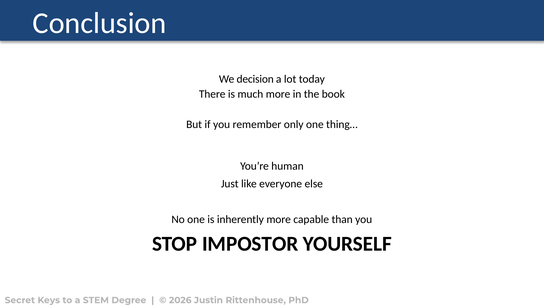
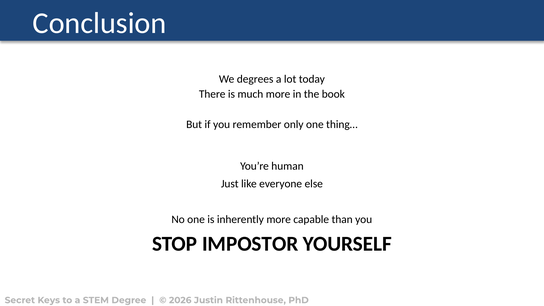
decision: decision -> degrees
